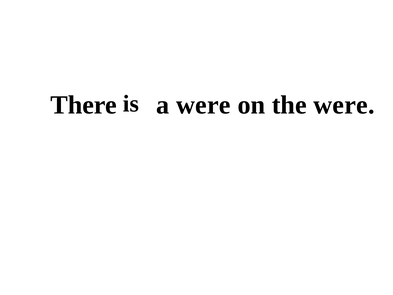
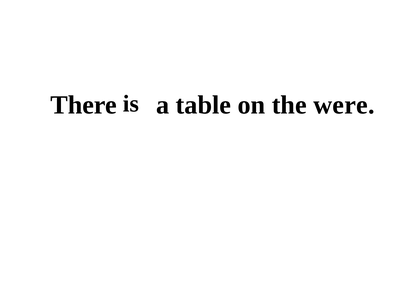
a were: were -> table
